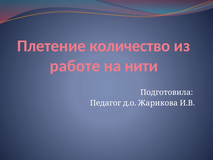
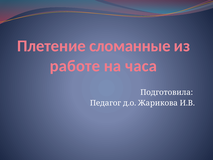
количество: количество -> сломанные
нити: нити -> часа
